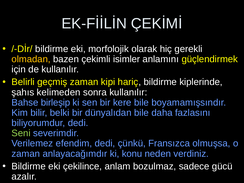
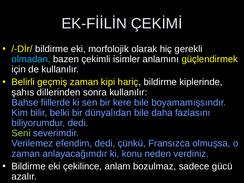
olmadan colour: yellow -> light blue
kelimeden: kelimeden -> dillerinden
birleşip: birleşip -> fiillerde
